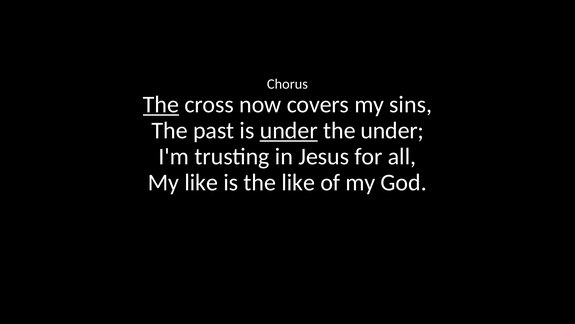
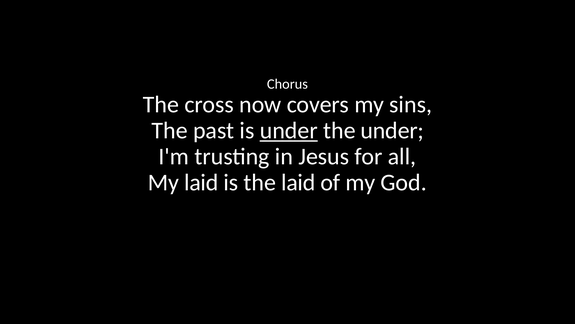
The at (161, 105) underline: present -> none
My like: like -> laid
the like: like -> laid
